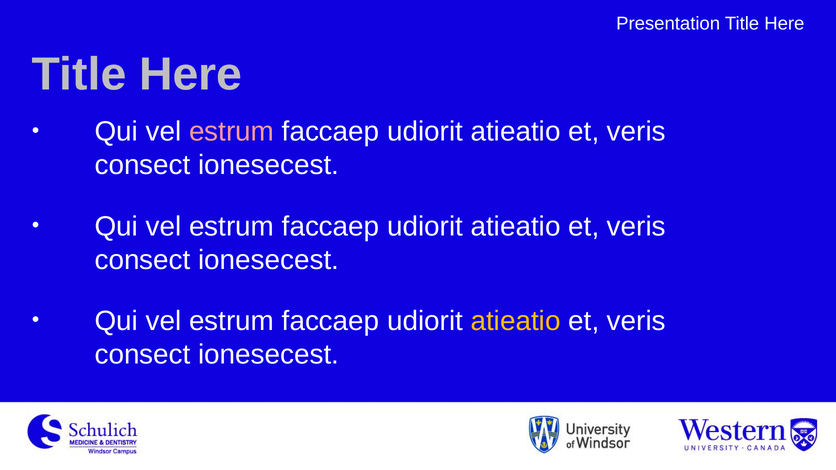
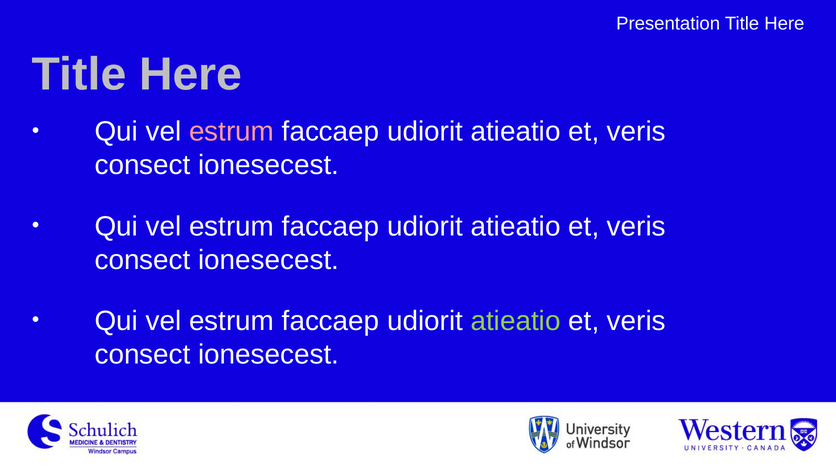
atieatio at (516, 321) colour: yellow -> light green
